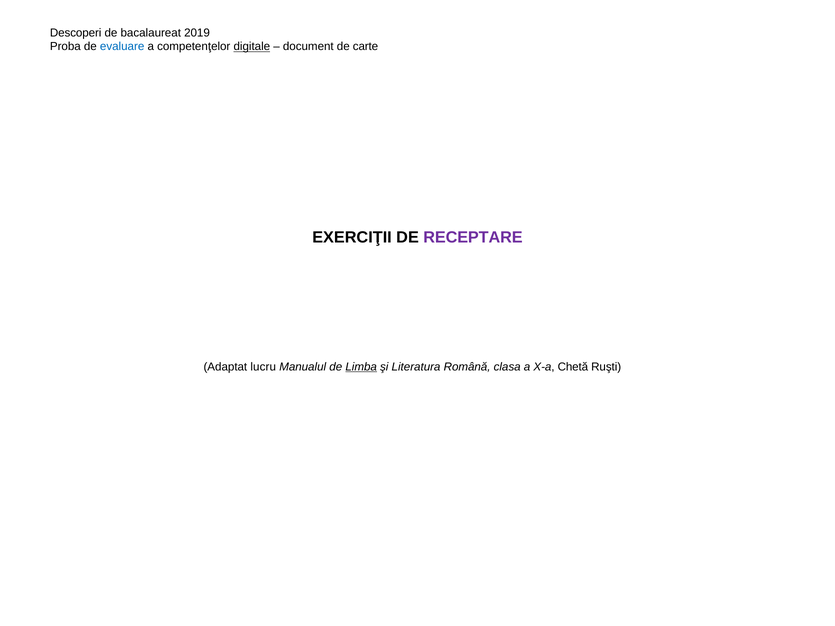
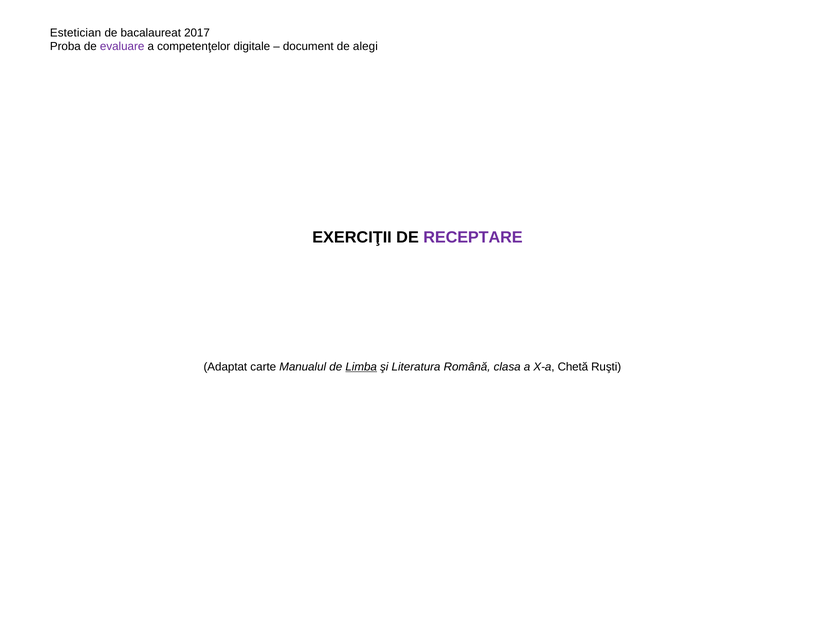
Descoperi: Descoperi -> Estetician
2019: 2019 -> 2017
evaluare colour: blue -> purple
digitale underline: present -> none
carte: carte -> alegi
lucru: lucru -> carte
